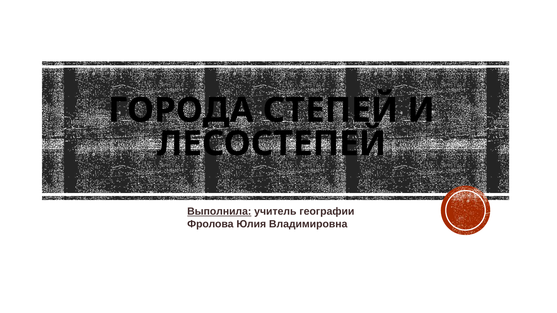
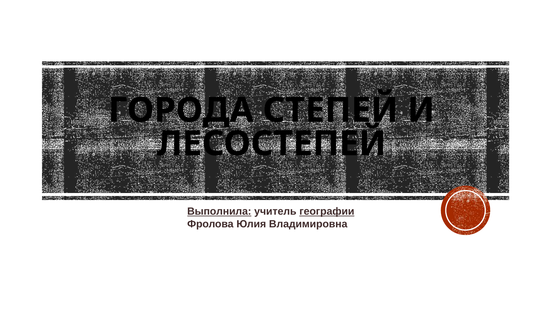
географии underline: none -> present
